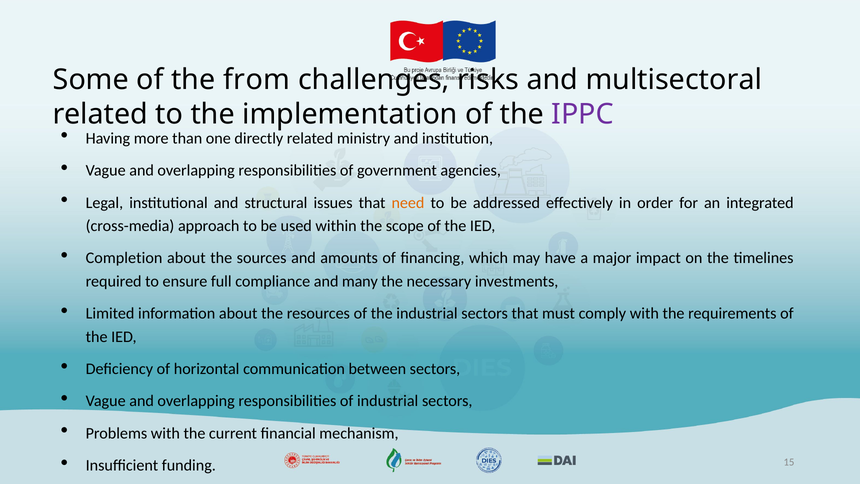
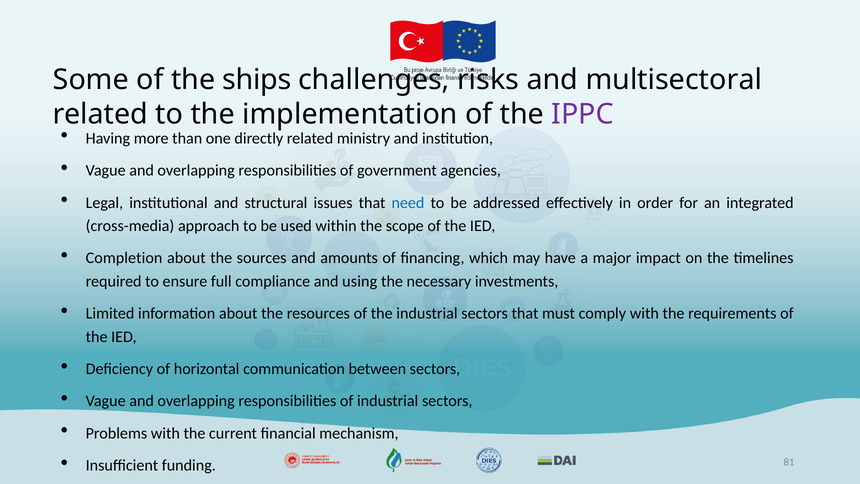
from: from -> ships
need colour: orange -> blue
many: many -> using
15: 15 -> 81
